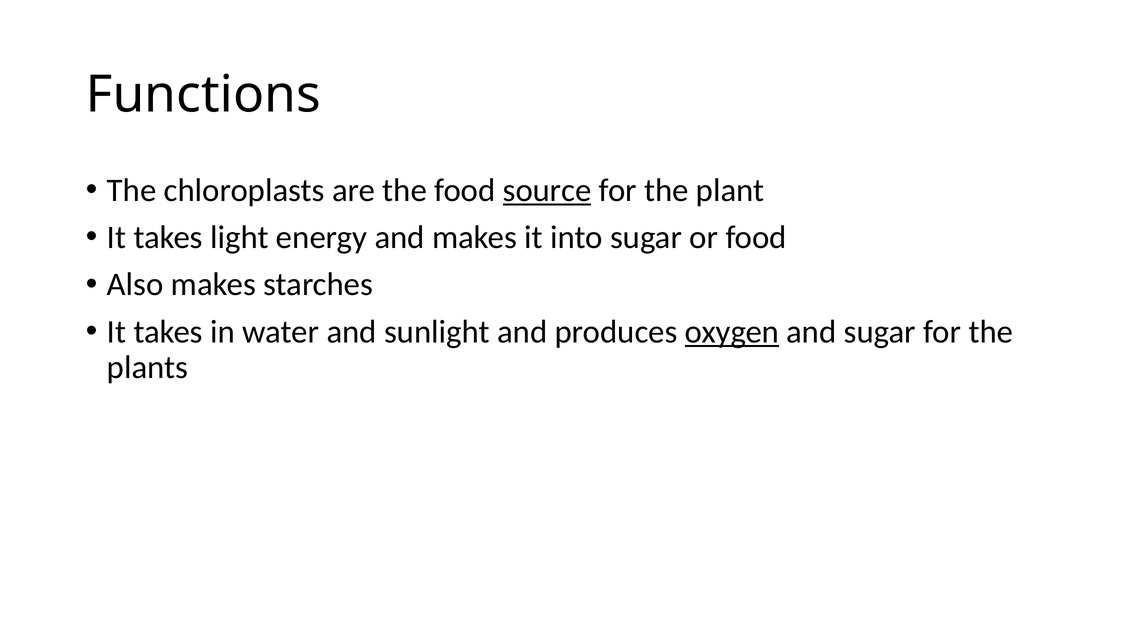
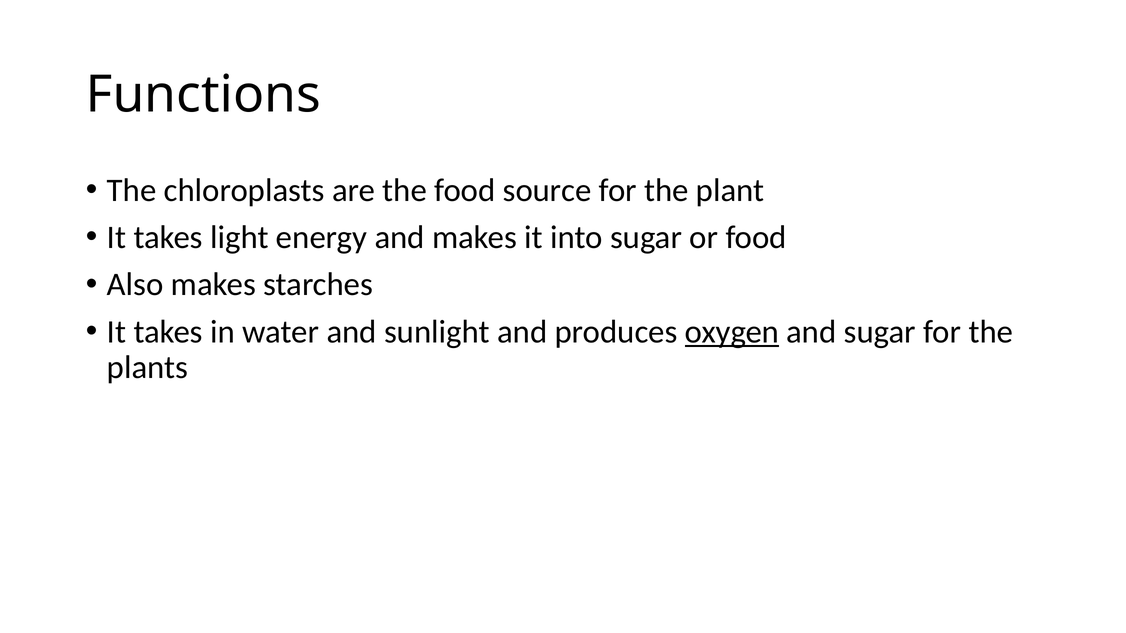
source underline: present -> none
